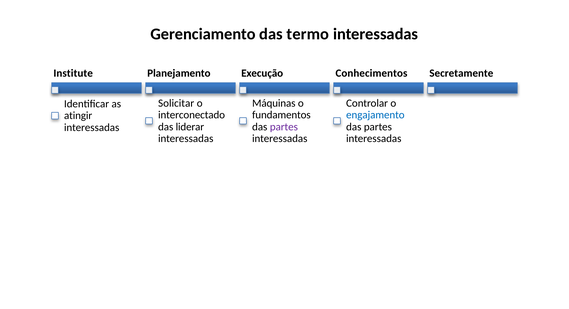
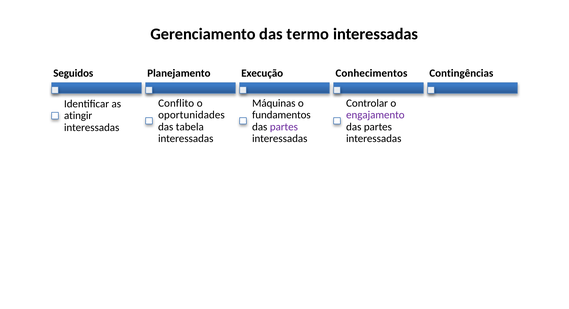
Institute: Institute -> Seguidos
Secretamente: Secretamente -> Contingências
Solicitar: Solicitar -> Conflito
interconectado: interconectado -> oportunidades
engajamento colour: blue -> purple
liderar: liderar -> tabela
